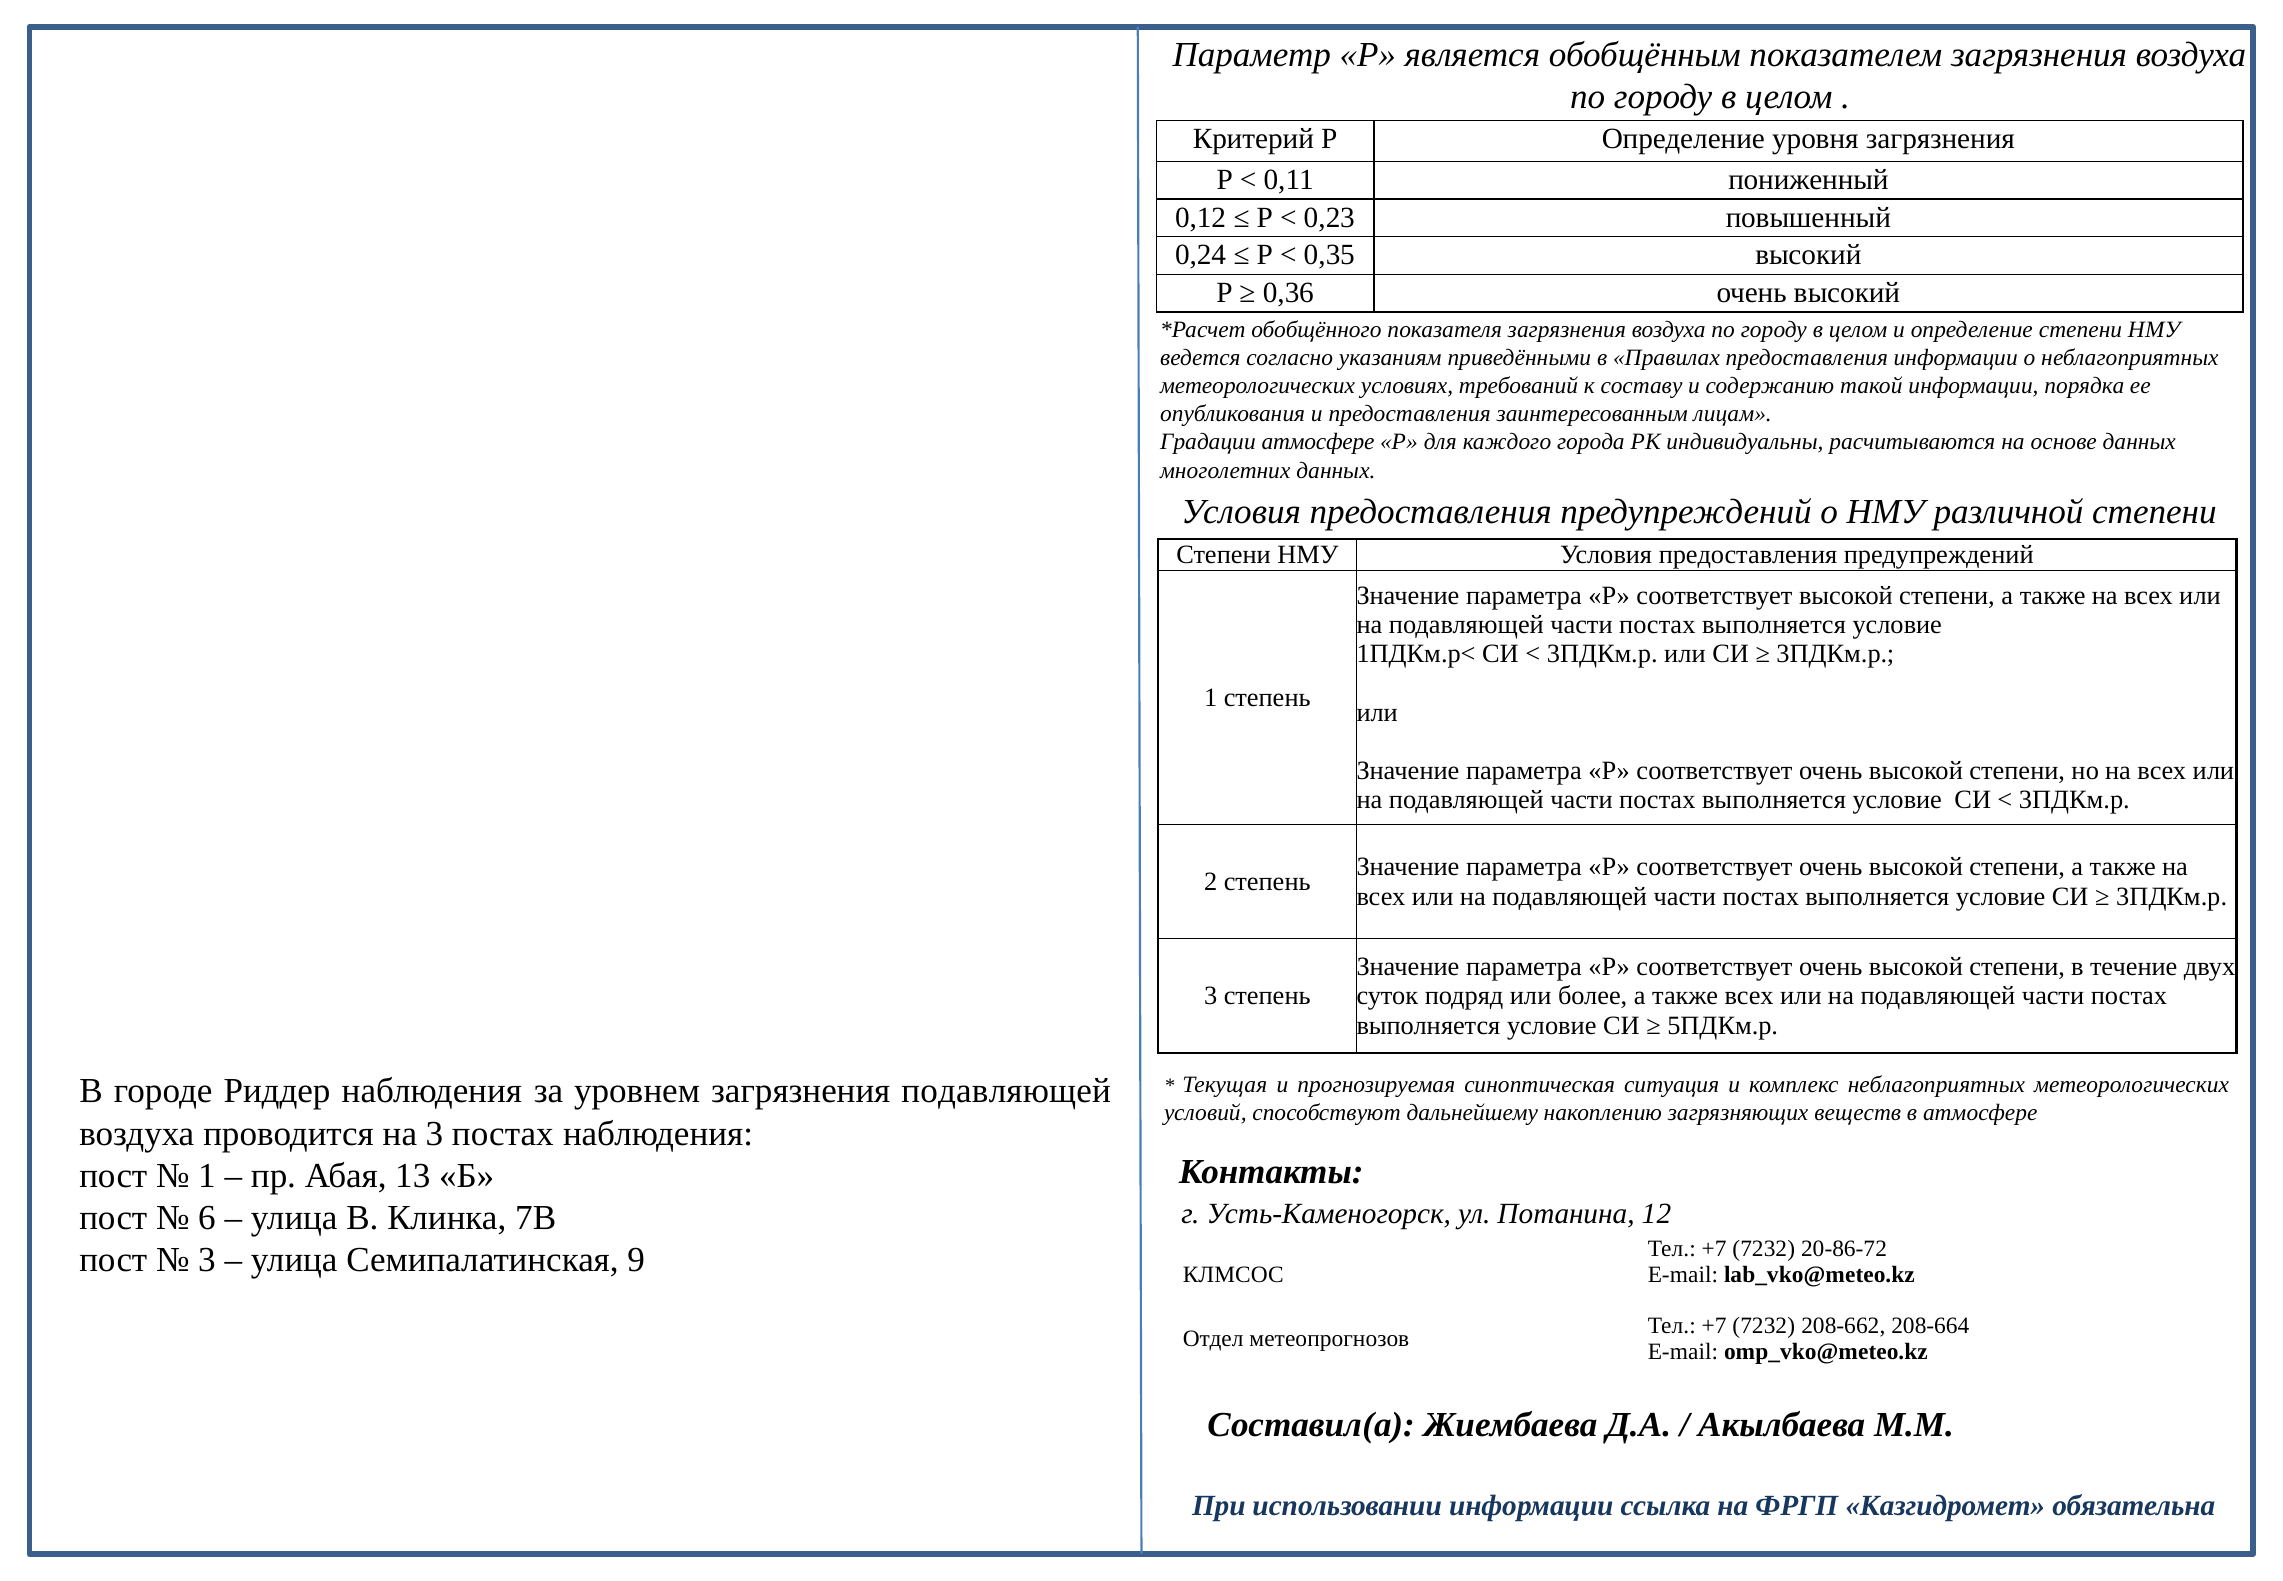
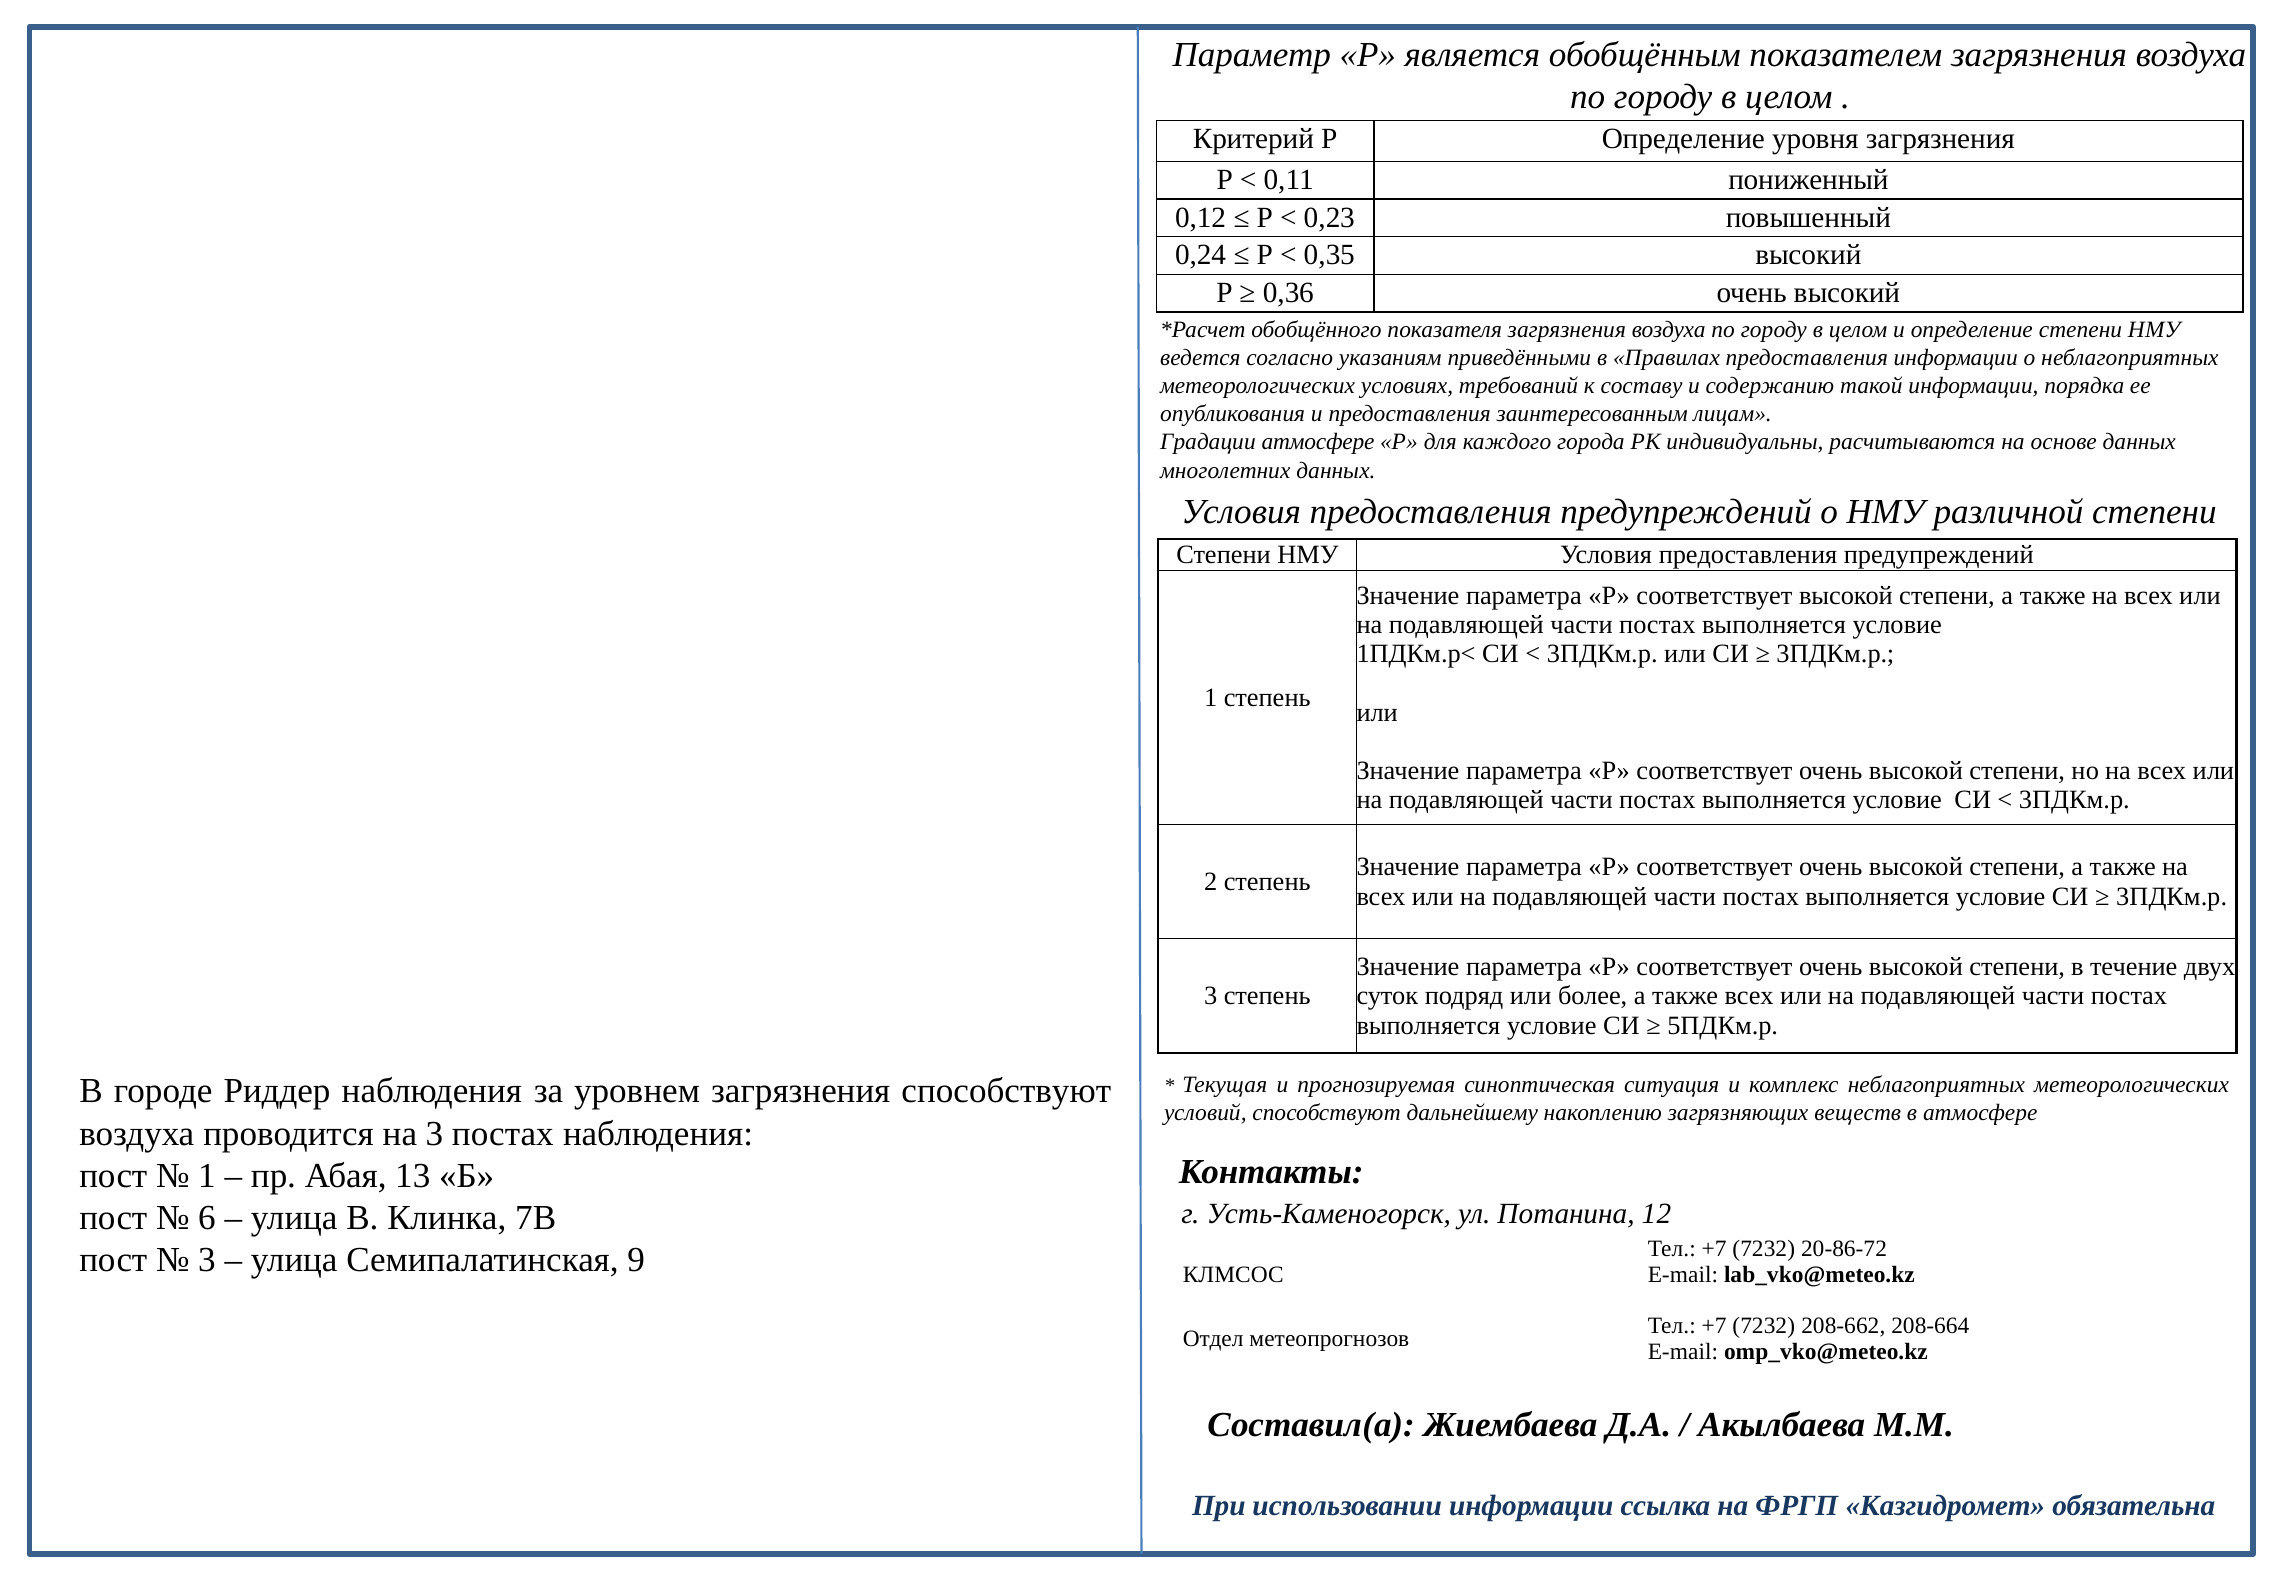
загрязнения подавляющей: подавляющей -> способствуют
